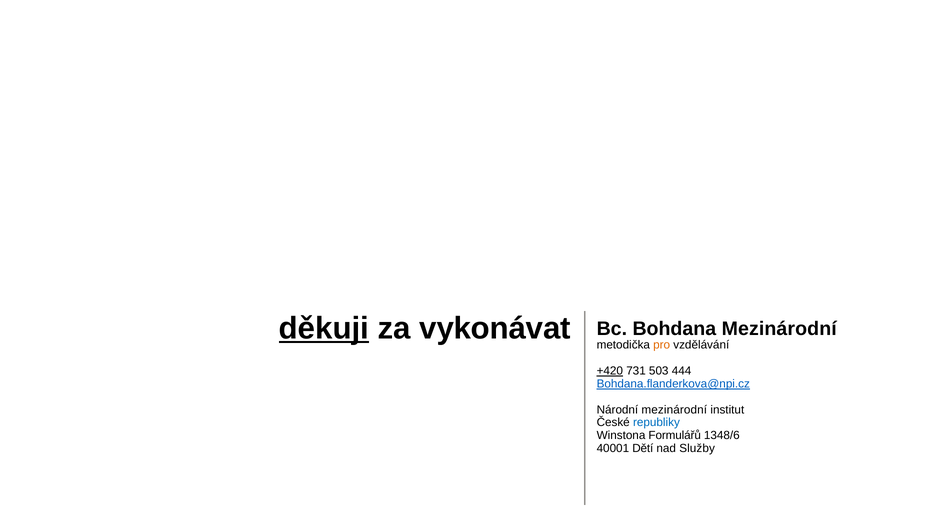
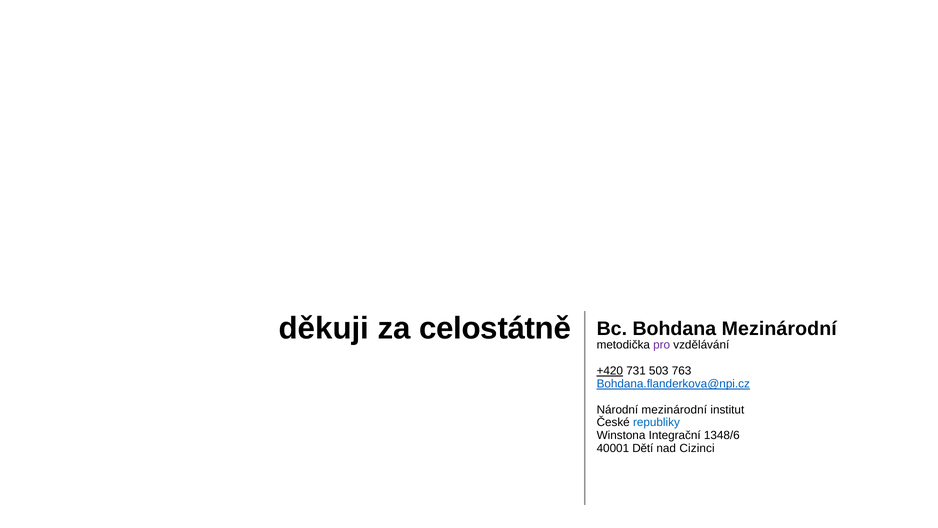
děkuji underline: present -> none
vykonávat: vykonávat -> celostátně
pro colour: orange -> purple
444: 444 -> 763
Formulářů: Formulářů -> Integrační
Služby: Služby -> Cizinci
